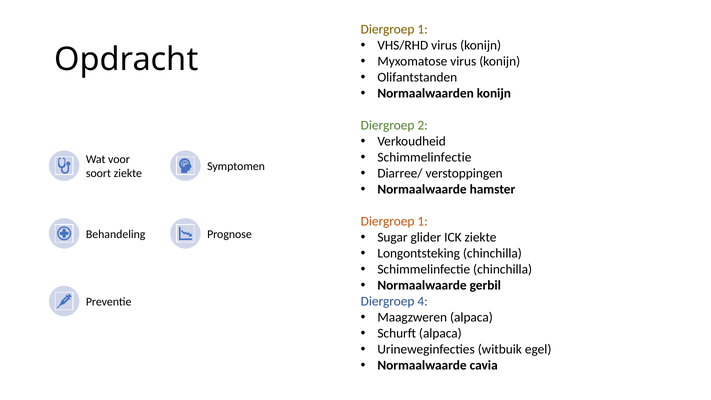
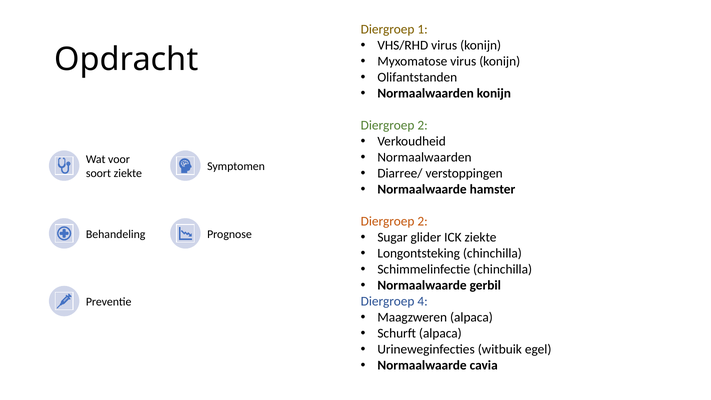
Schimmelinfectie at (424, 157): Schimmelinfectie -> Normaalwaarden
1 at (423, 221): 1 -> 2
